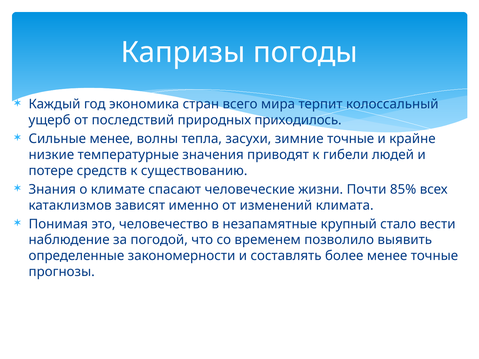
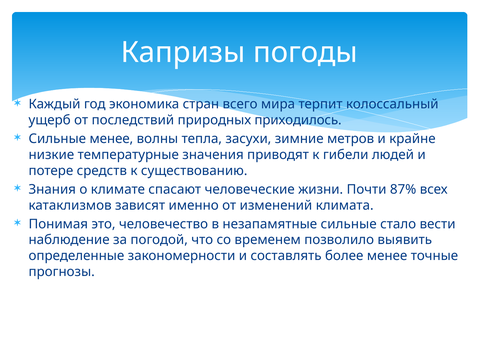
зимние точные: точные -> метров
85%: 85% -> 87%
незапамятные крупный: крупный -> сильные
